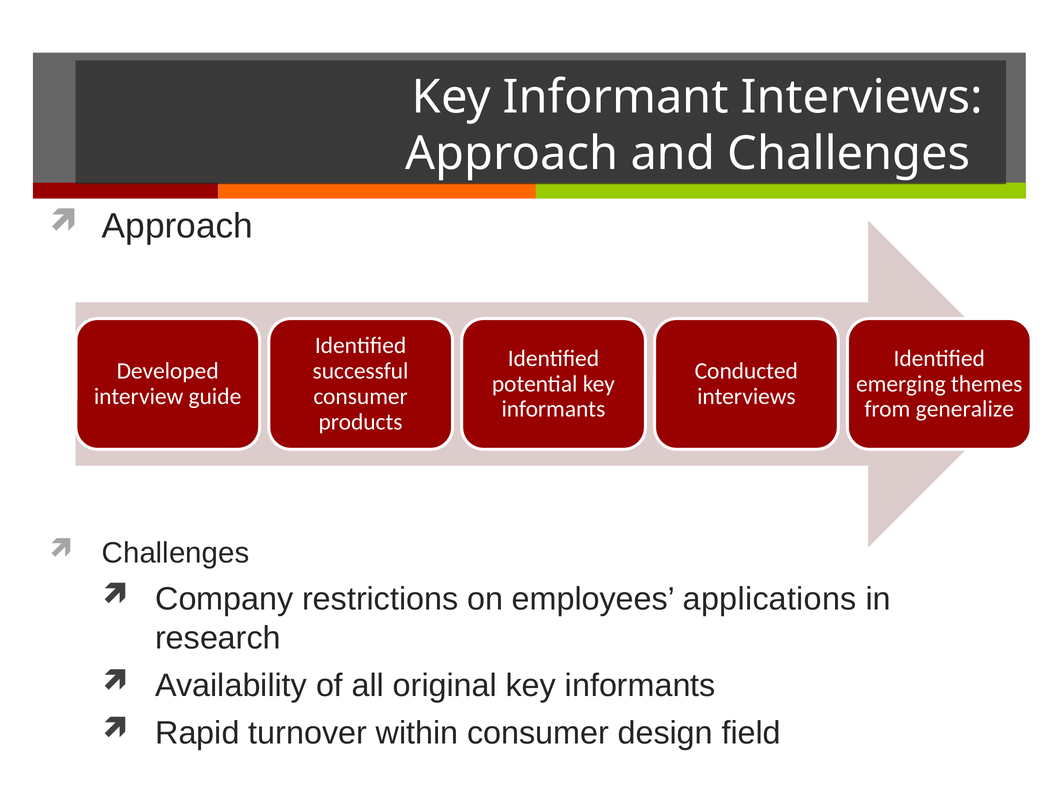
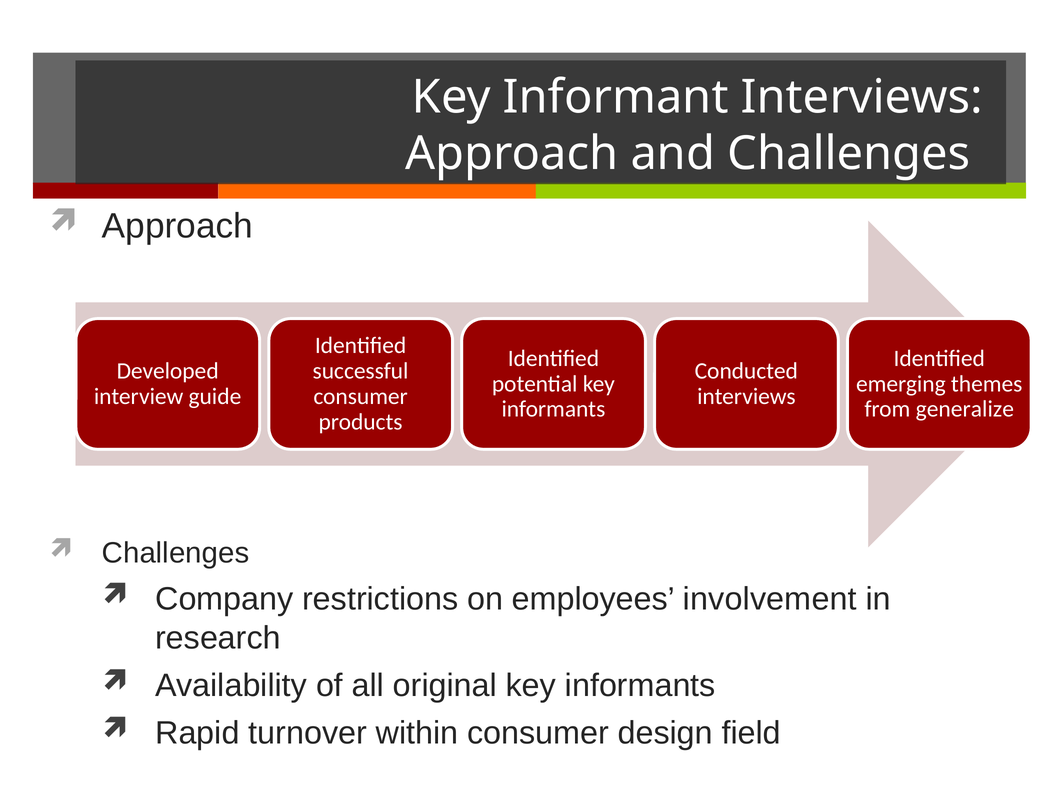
applications: applications -> involvement
